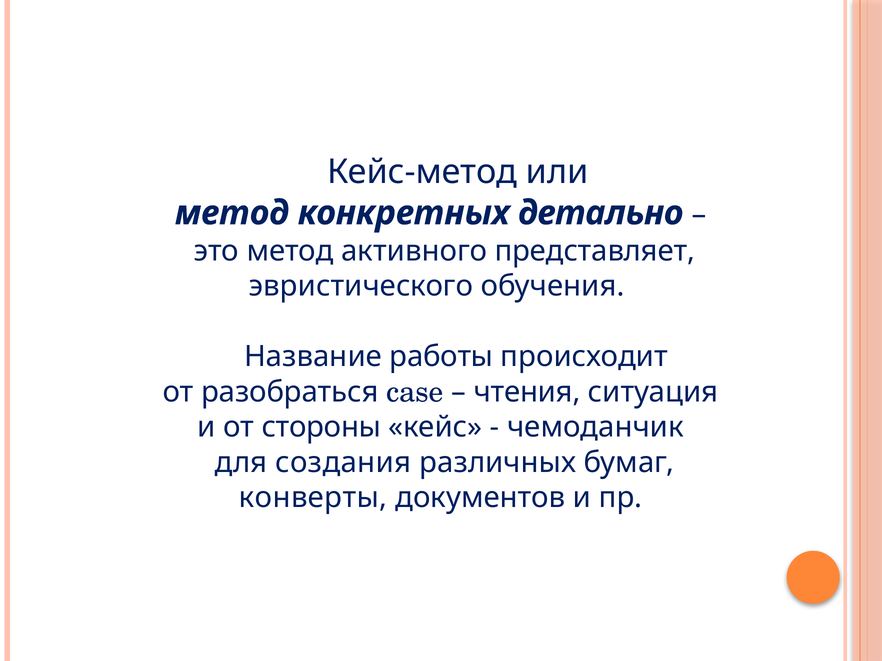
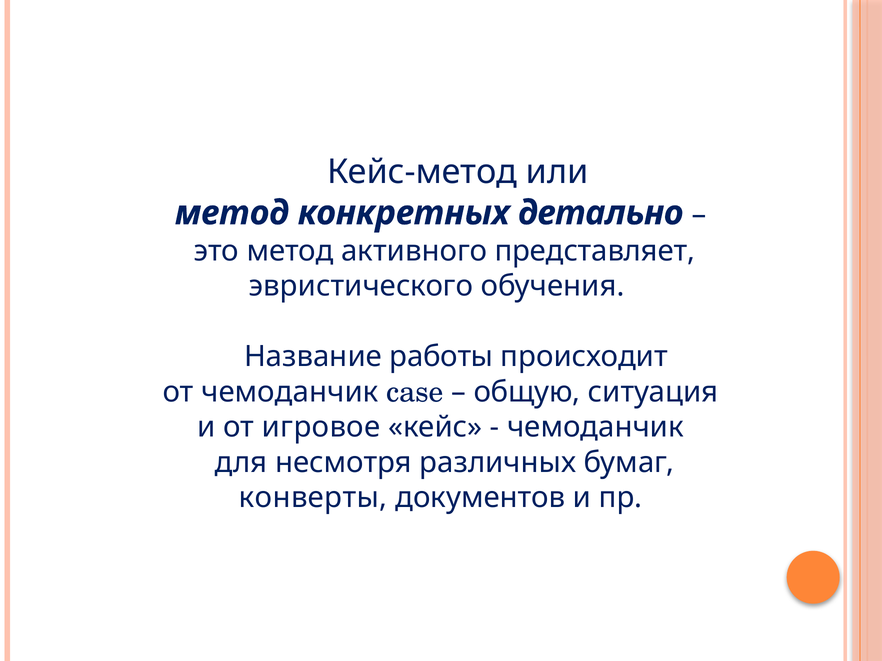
от разобраться: разобраться -> чемоданчик
чтения: чтения -> общую
стороны: стороны -> игровое
создания: создания -> несмотря
